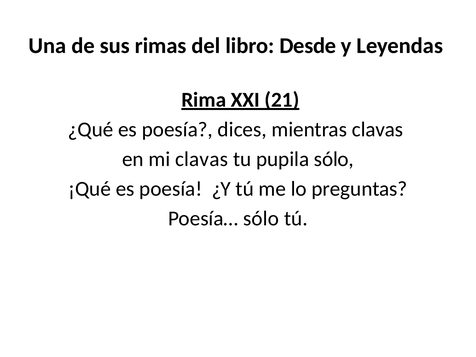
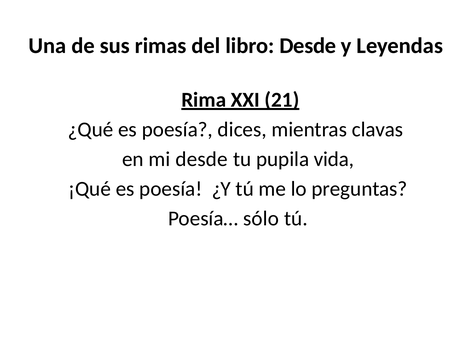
mi clavas: clavas -> desde
pupila sólo: sólo -> vida
